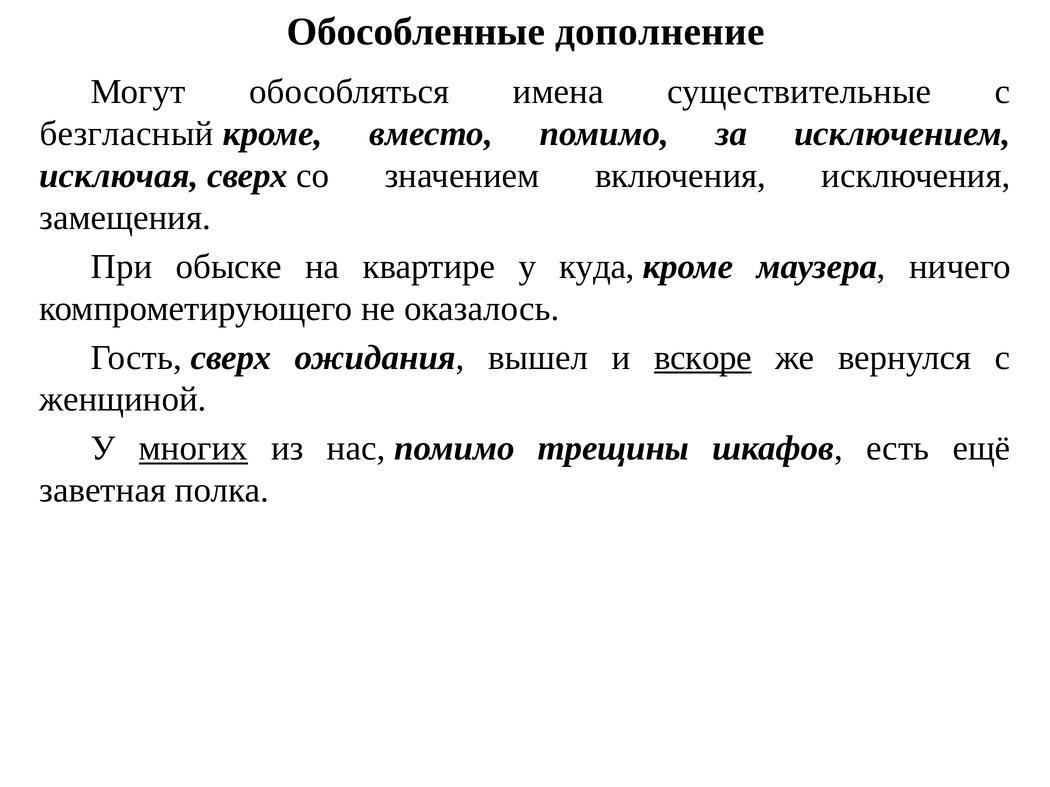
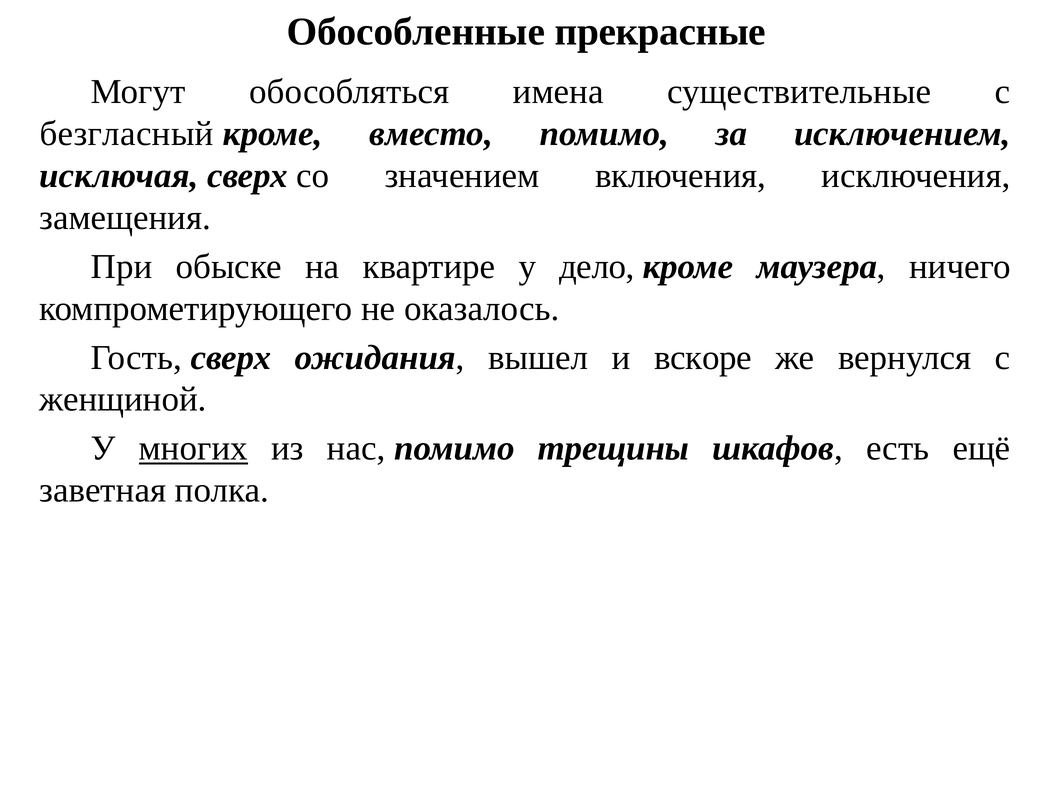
дополнение: дополнение -> прекрасные
куда: куда -> дело
вскоре underline: present -> none
